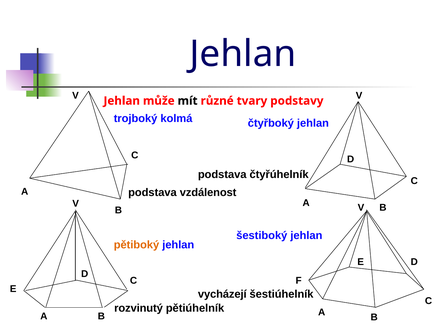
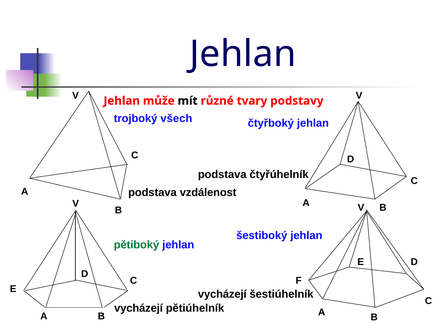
kolmá: kolmá -> všech
pětiboký colour: orange -> green
rozvinutý at (139, 308): rozvinutý -> vycházejí
